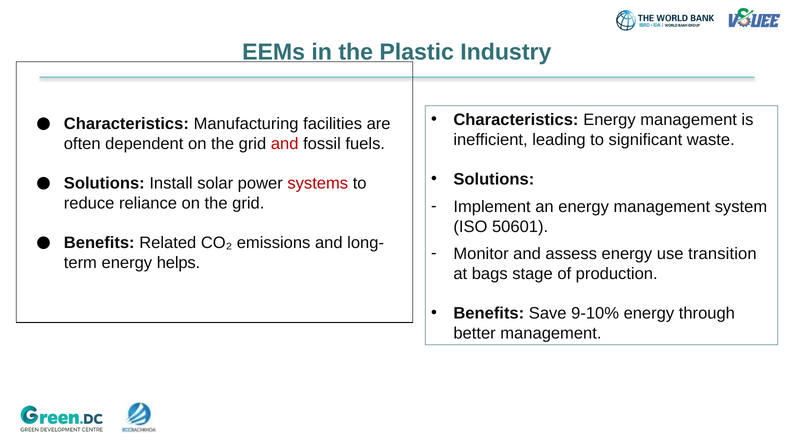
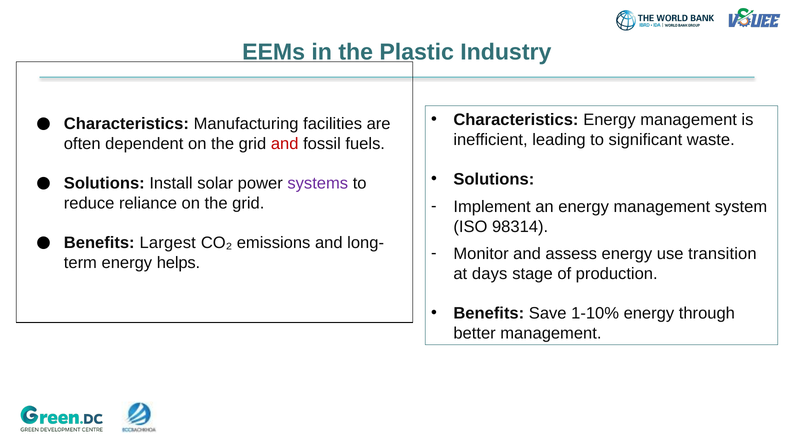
systems colour: red -> purple
50601: 50601 -> 98314
Related: Related -> Largest
bags: bags -> days
9-10%: 9-10% -> 1-10%
